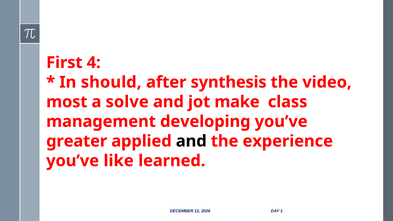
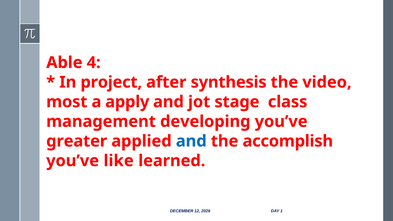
First: First -> Able
should: should -> project
solve: solve -> apply
make: make -> stage
and at (191, 141) colour: black -> blue
experience: experience -> accomplish
